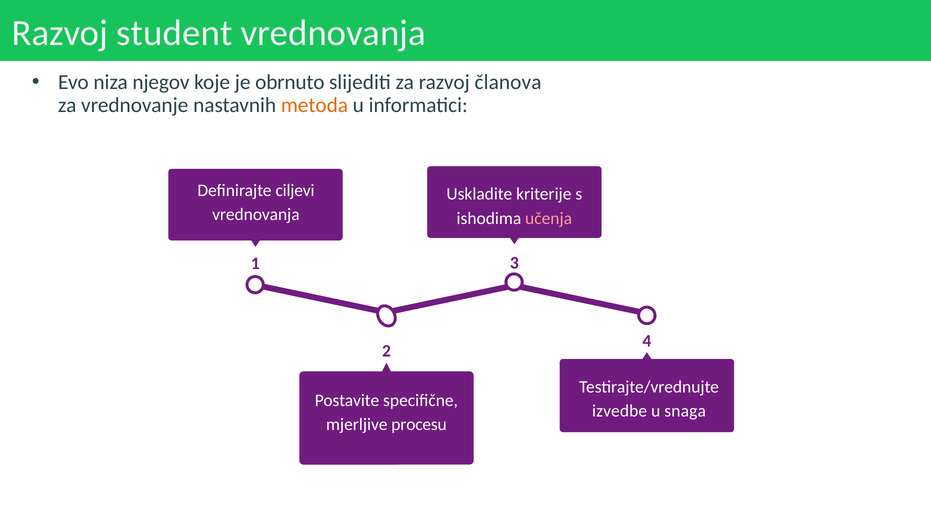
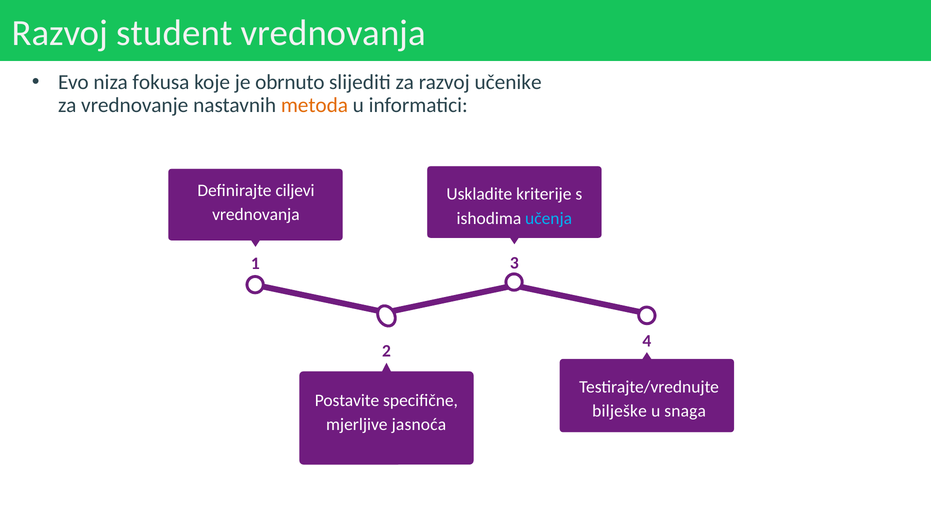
njegov: njegov -> fokusa
članova: članova -> učenike
učenja colour: pink -> light blue
izvedbe: izvedbe -> bilješke
procesu: procesu -> jasnoća
